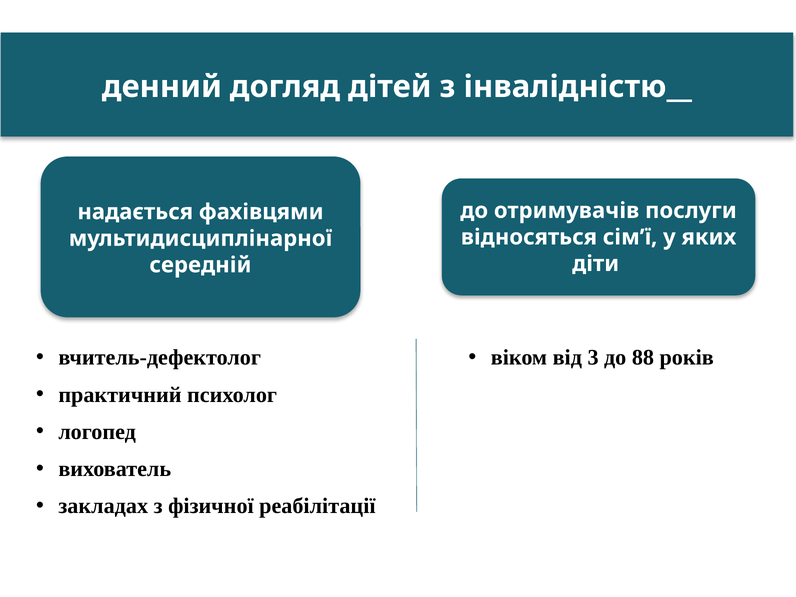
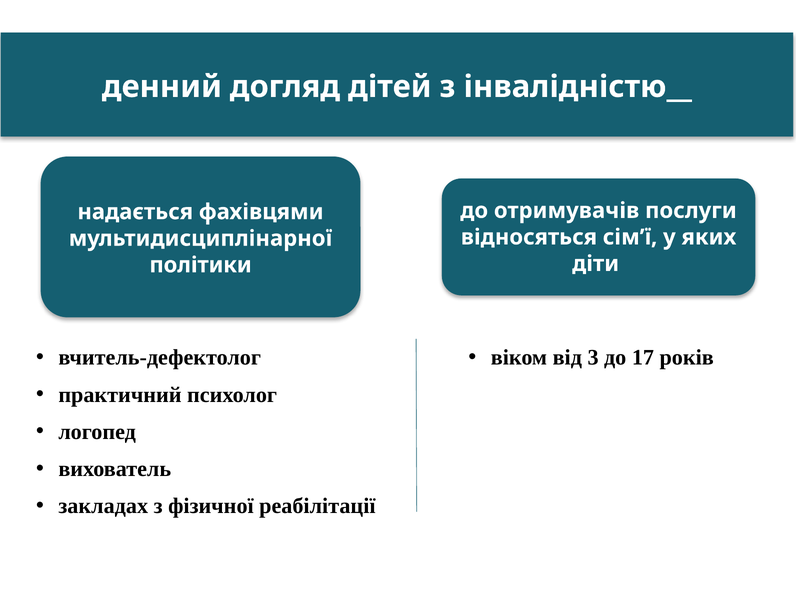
середній: середній -> політики
88: 88 -> 17
